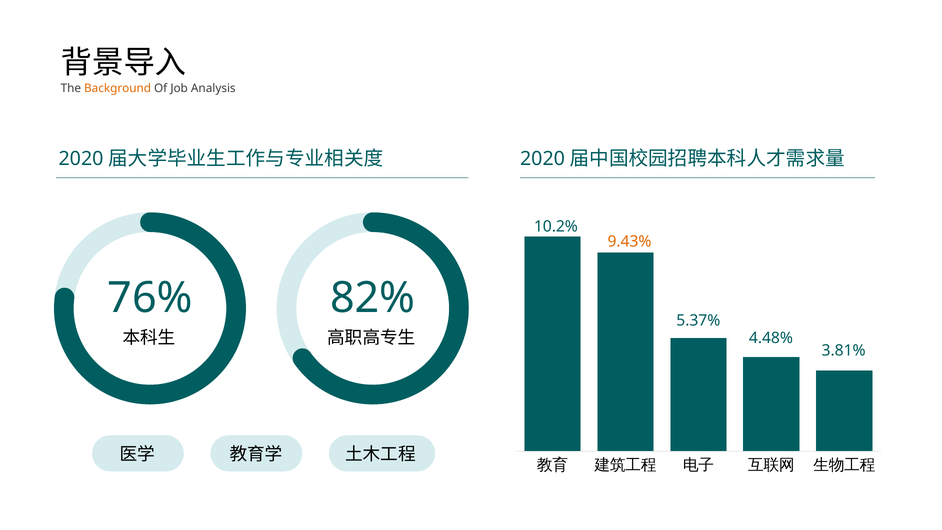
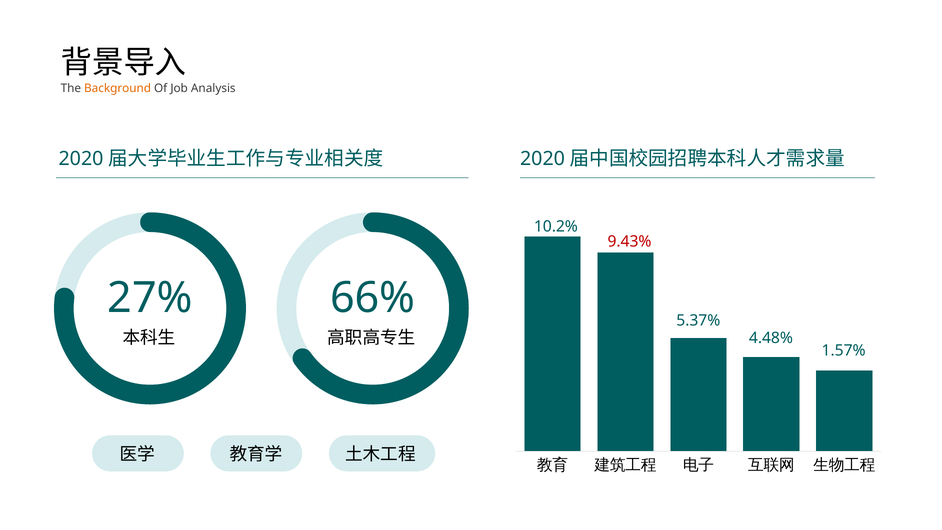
9.43% colour: orange -> red
76%: 76% -> 27%
82%: 82% -> 66%
3.81%: 3.81% -> 1.57%
